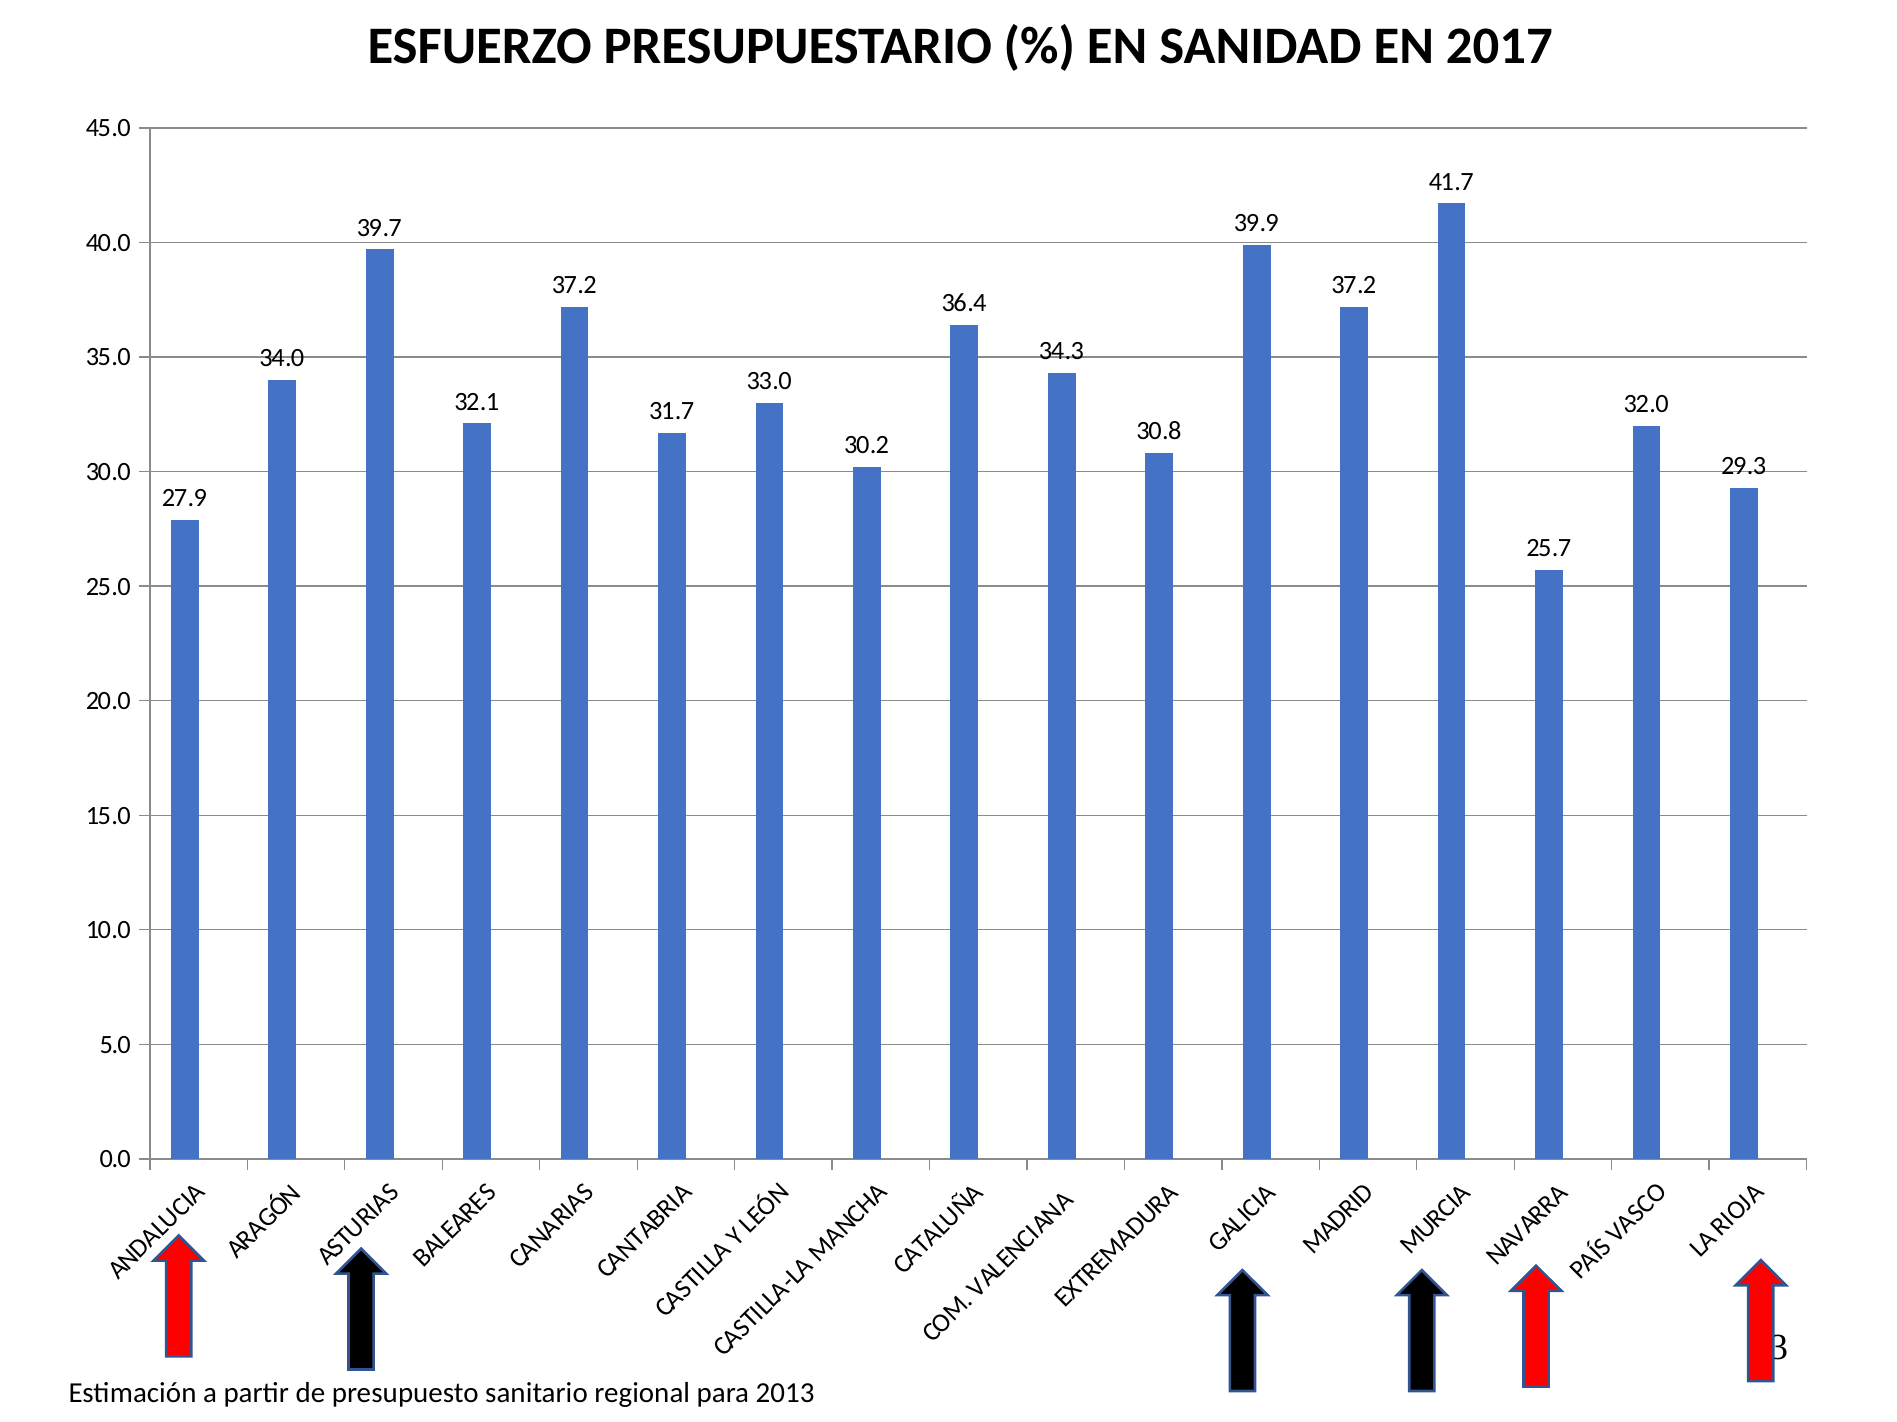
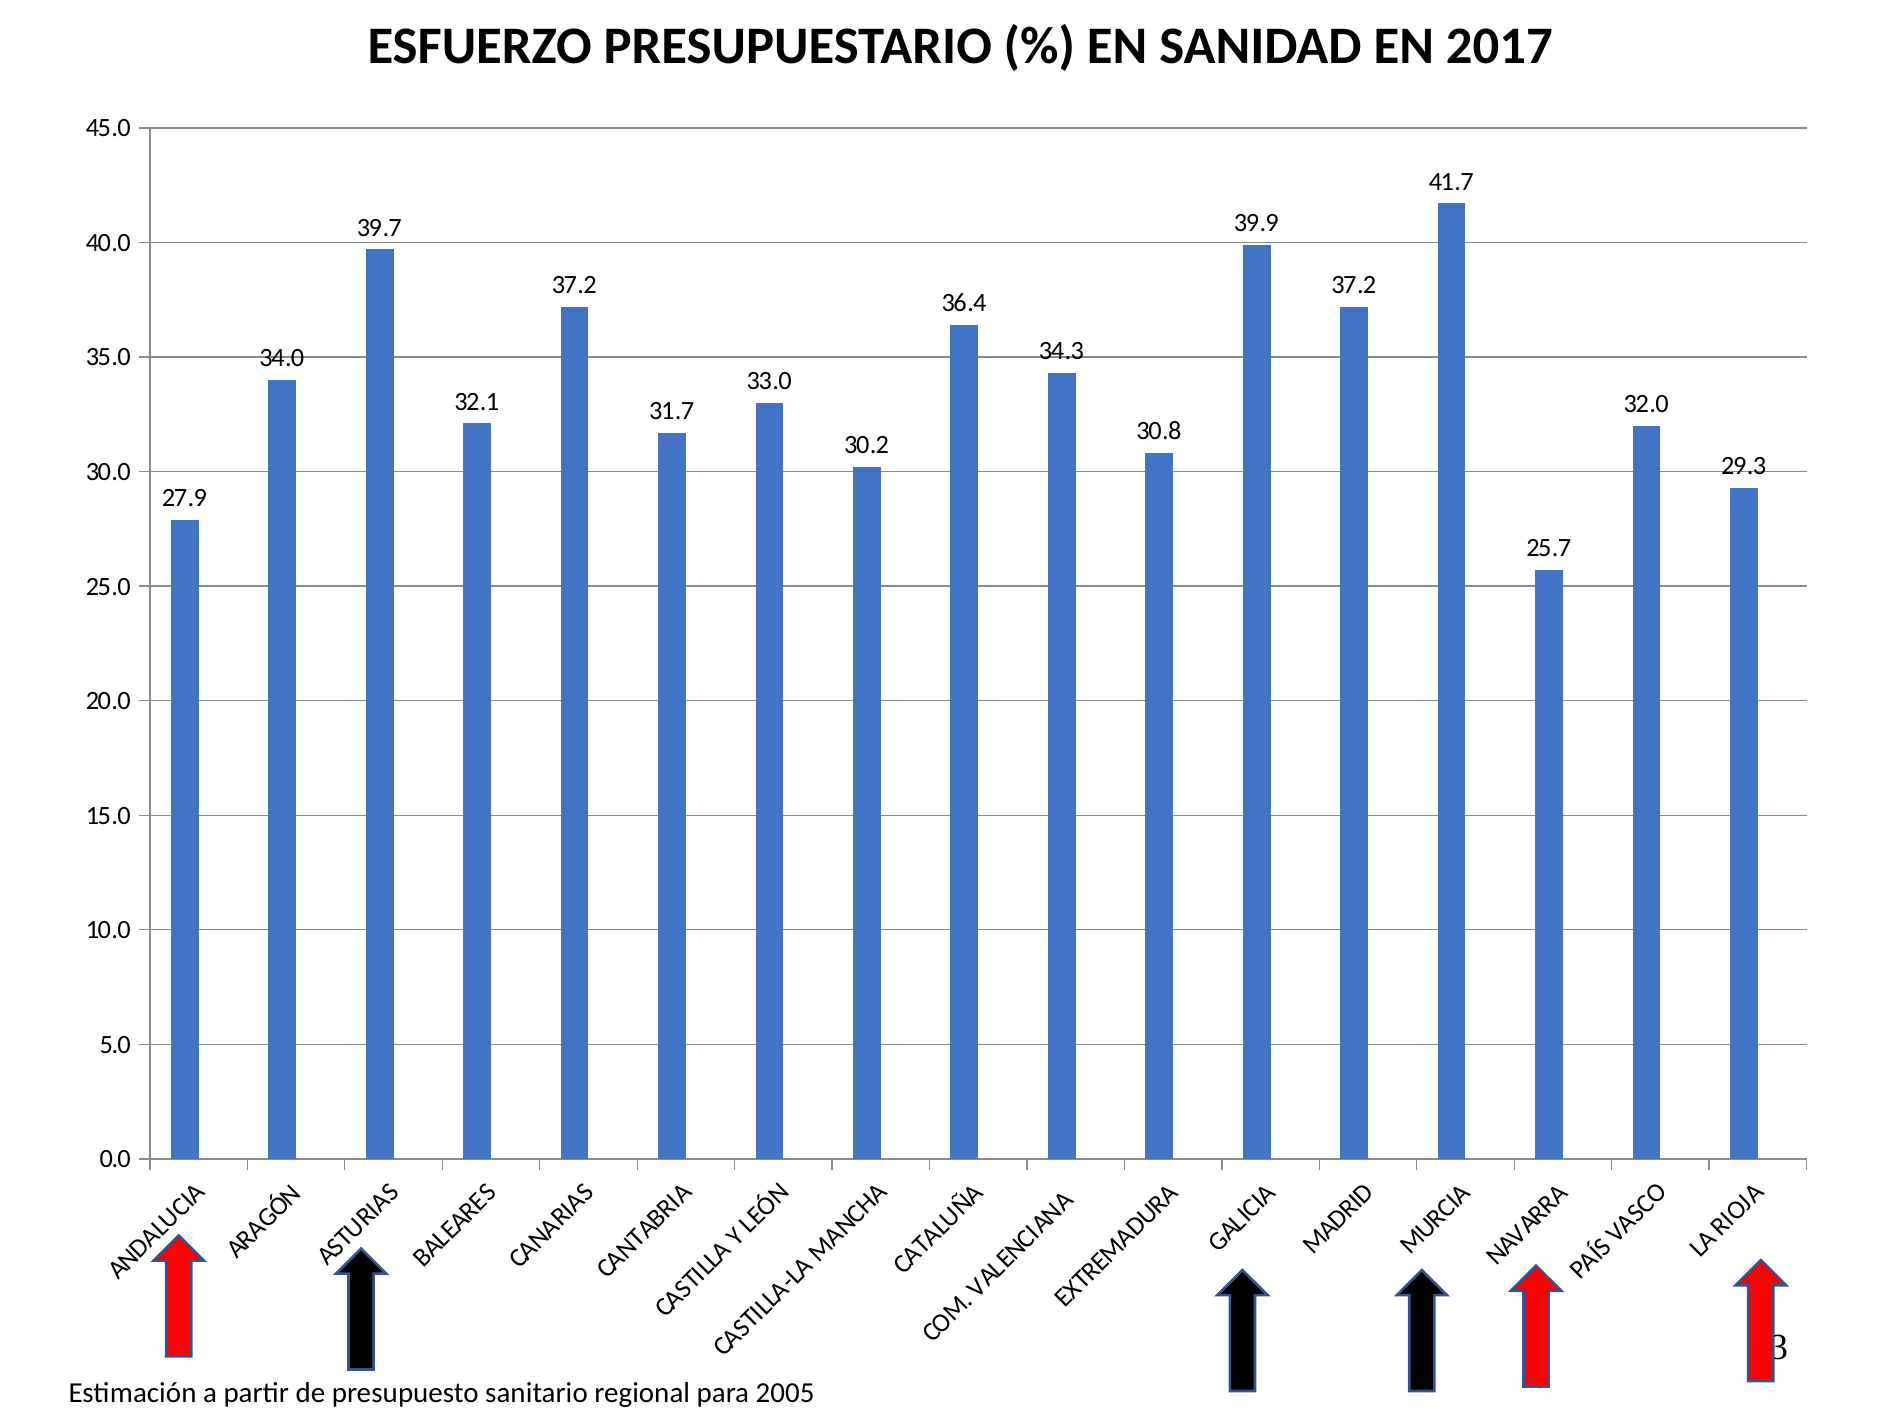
2013: 2013 -> 2005
